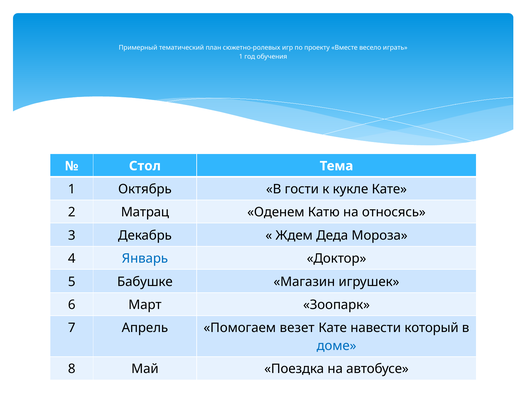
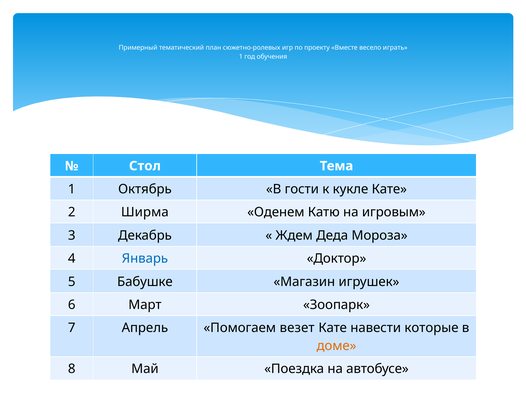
Матрац: Матрац -> Ширма
относясь: относясь -> игровым
который: который -> которые
доме colour: blue -> orange
